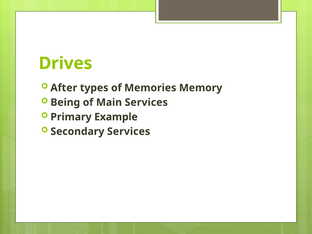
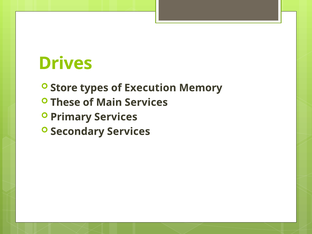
After: After -> Store
Memories: Memories -> Execution
Being: Being -> These
Primary Example: Example -> Services
